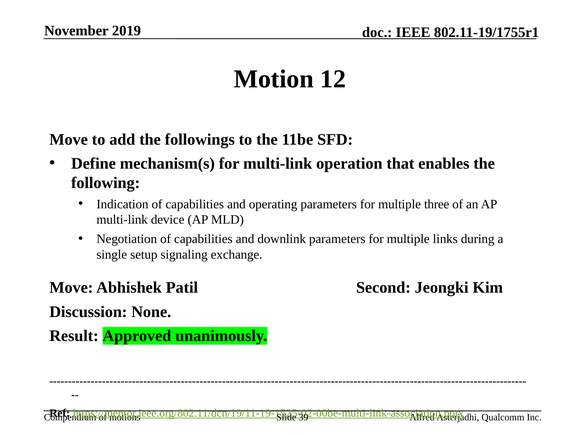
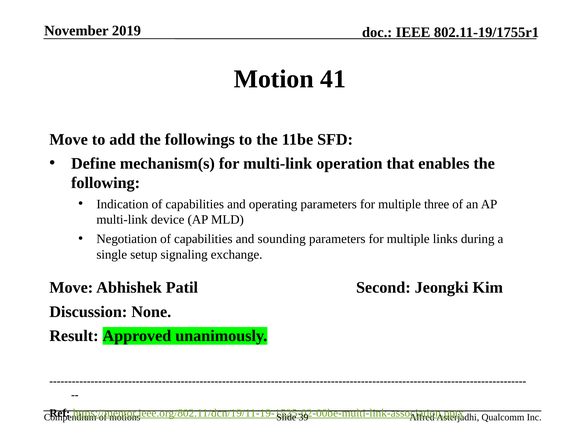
12: 12 -> 41
downlink: downlink -> sounding
